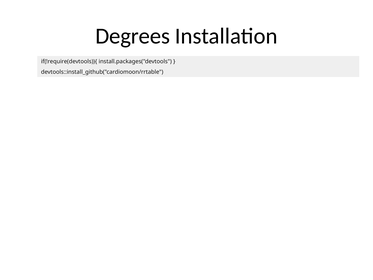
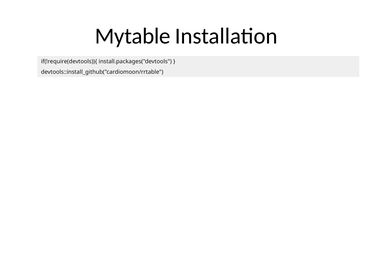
Degrees: Degrees -> Mytable
